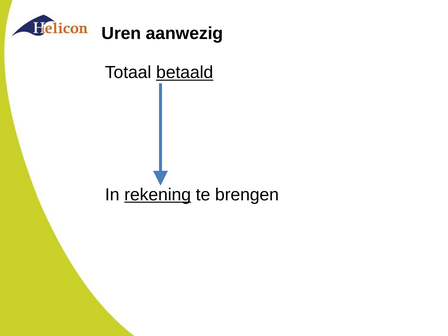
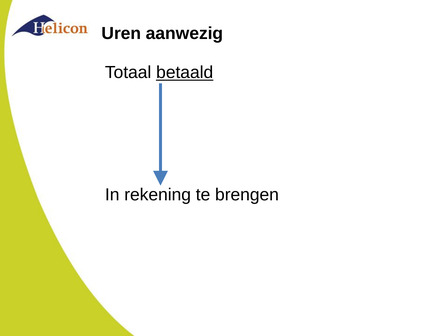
rekening underline: present -> none
